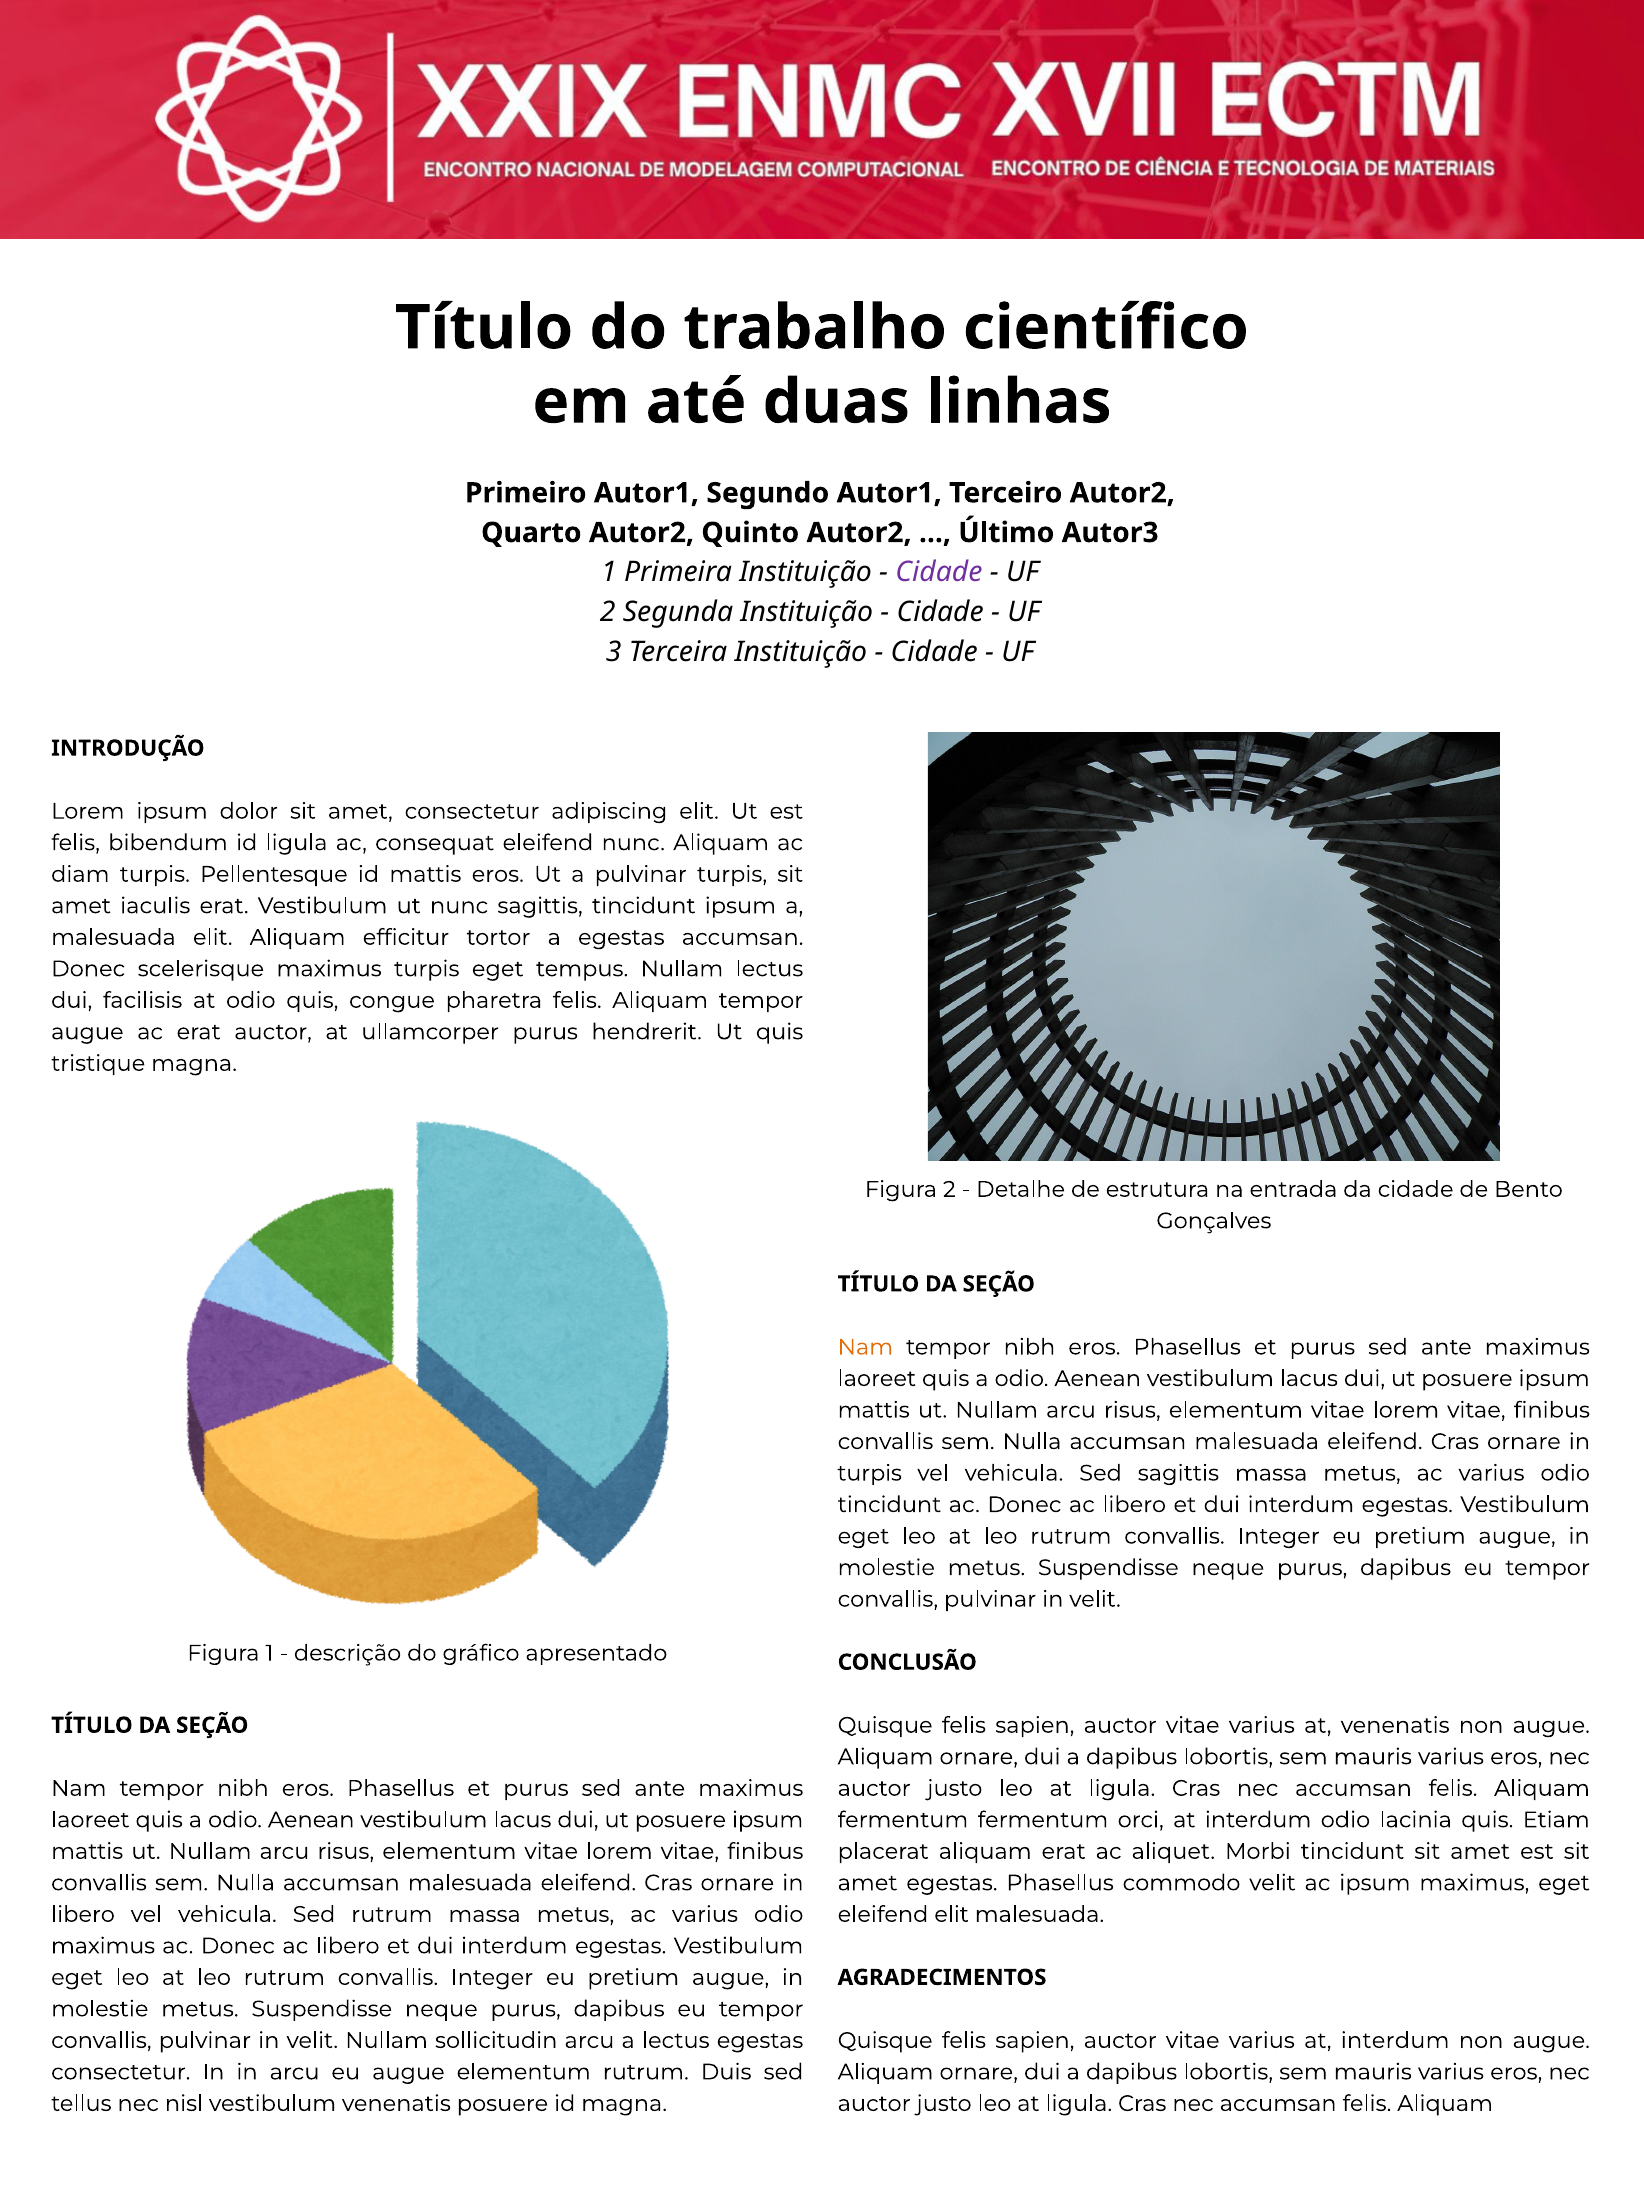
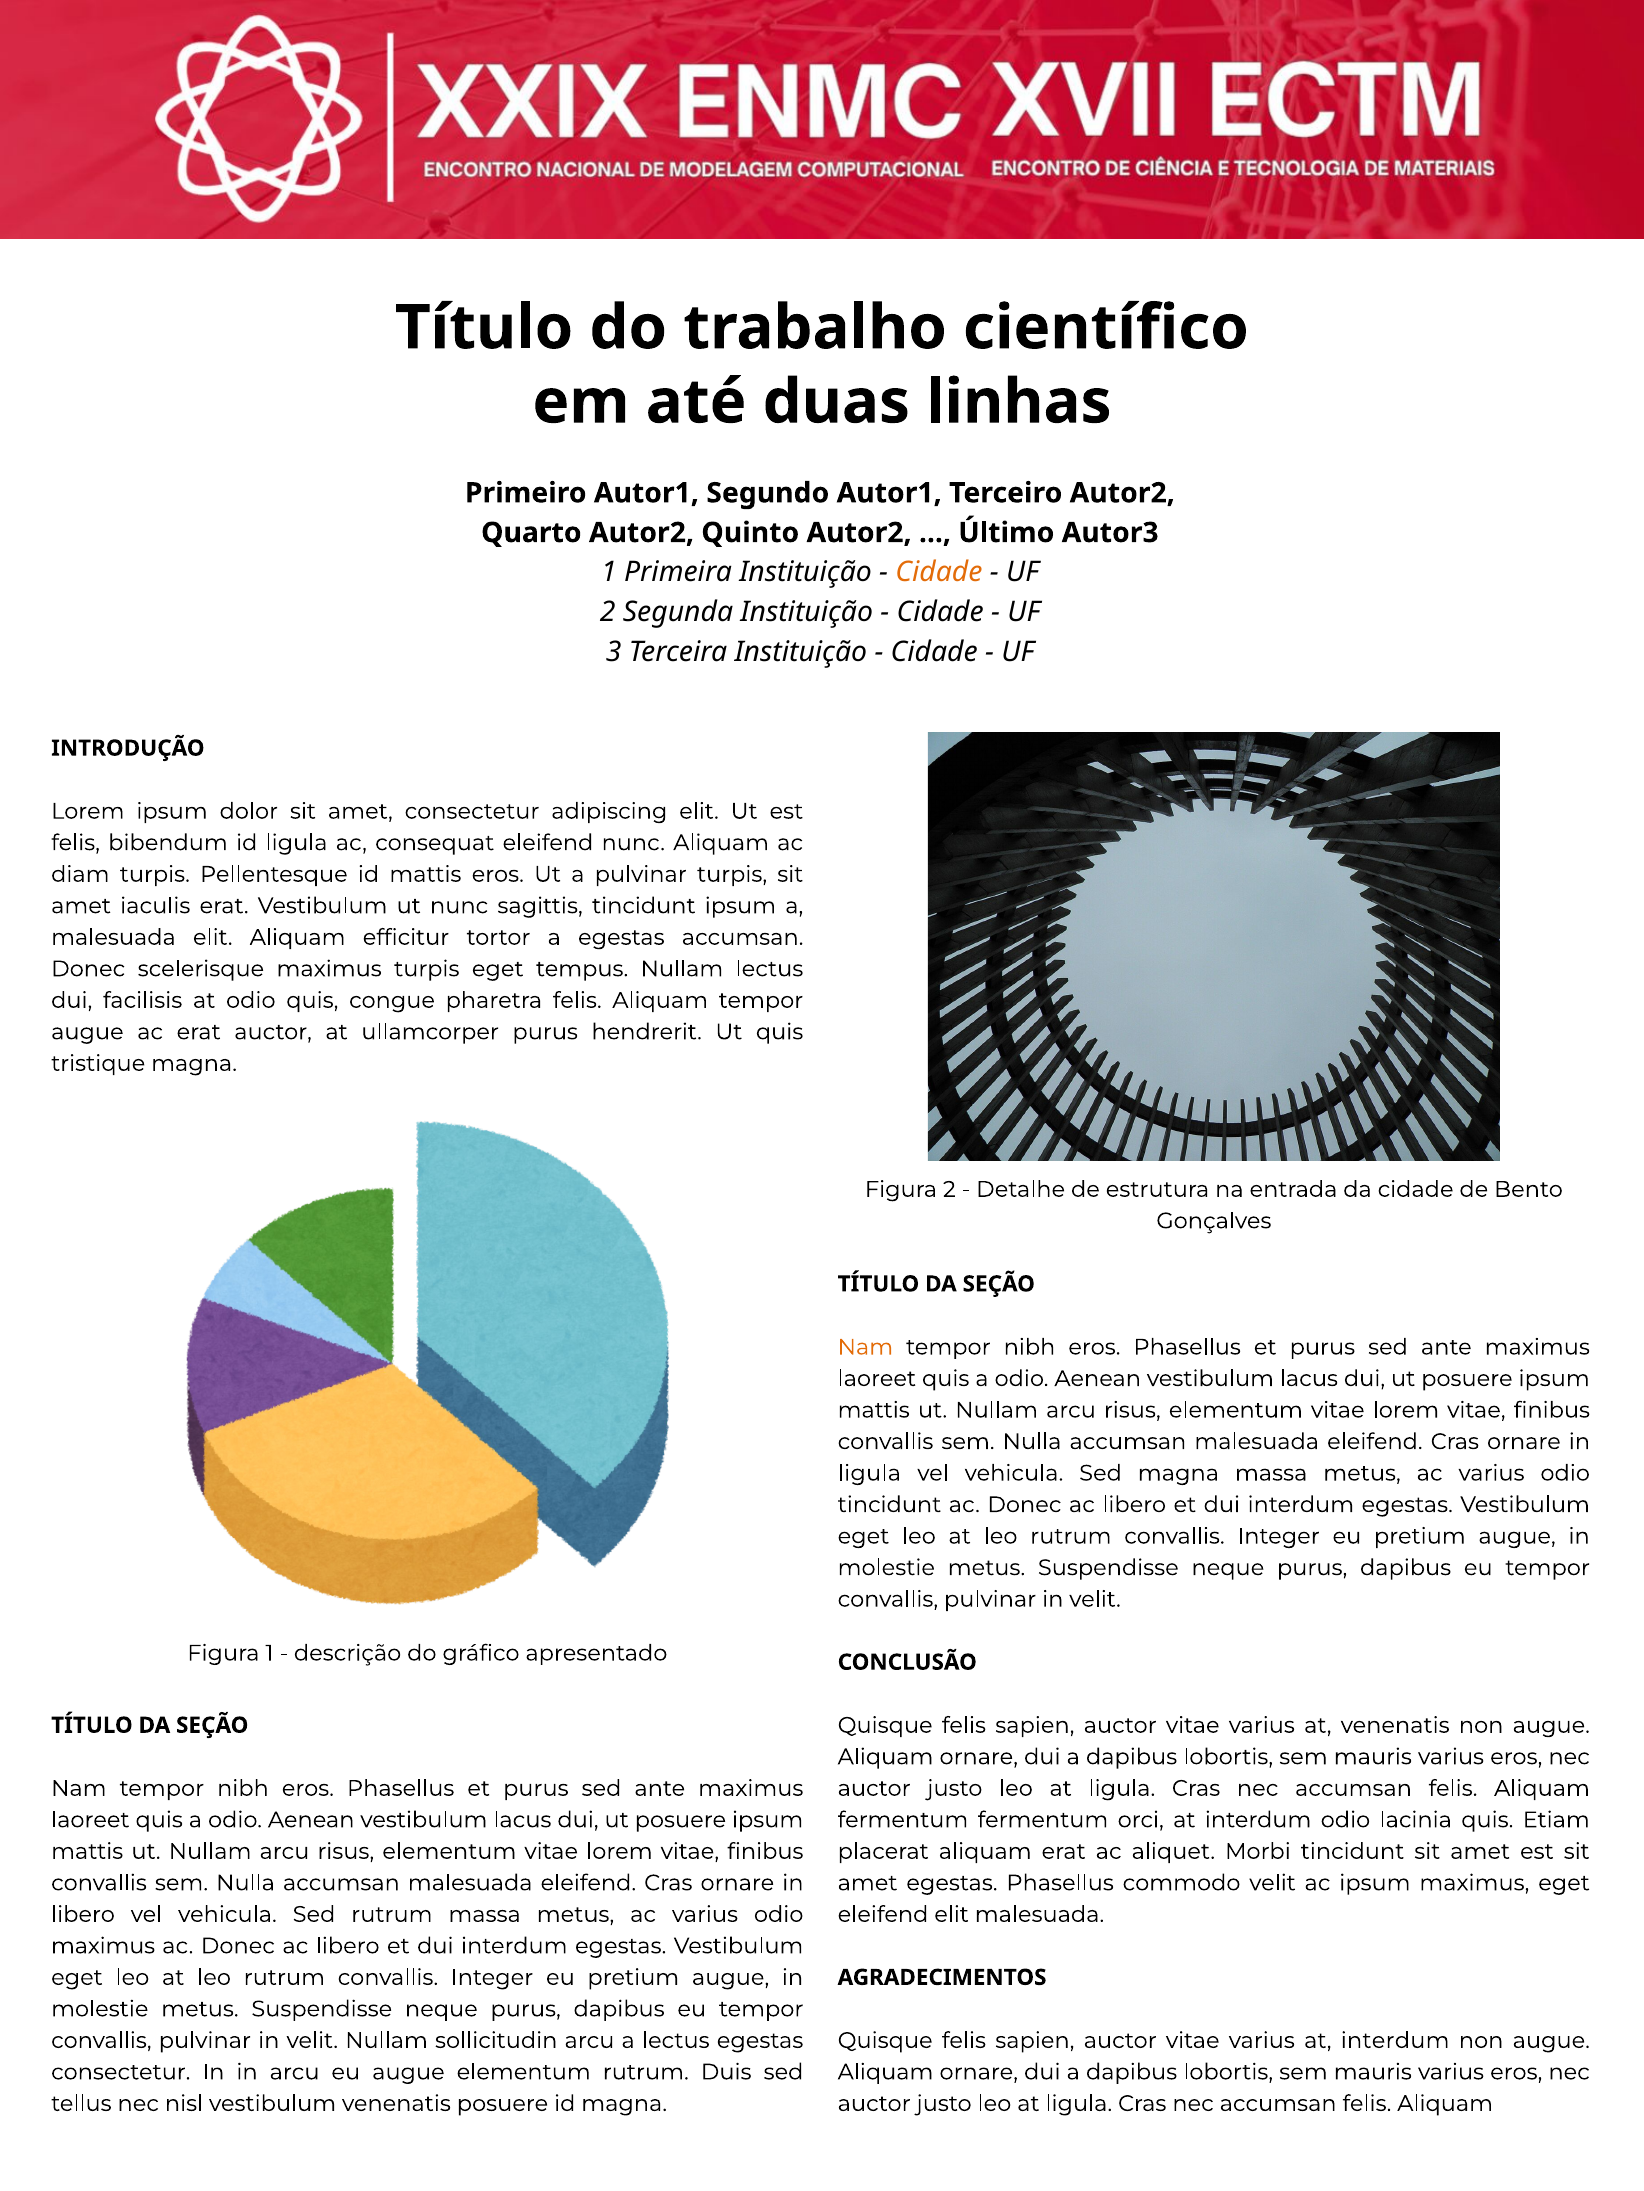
Cidade at (939, 573) colour: purple -> orange
turpis at (870, 1474): turpis -> ligula
Sed sagittis: sagittis -> magna
